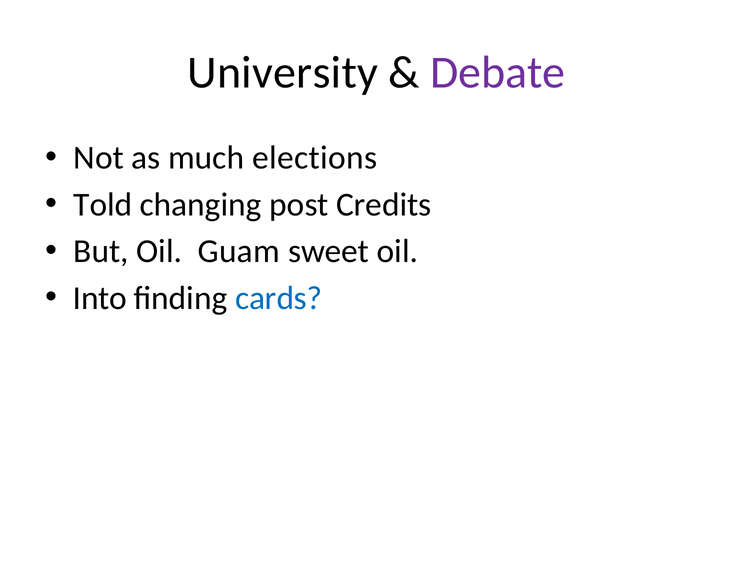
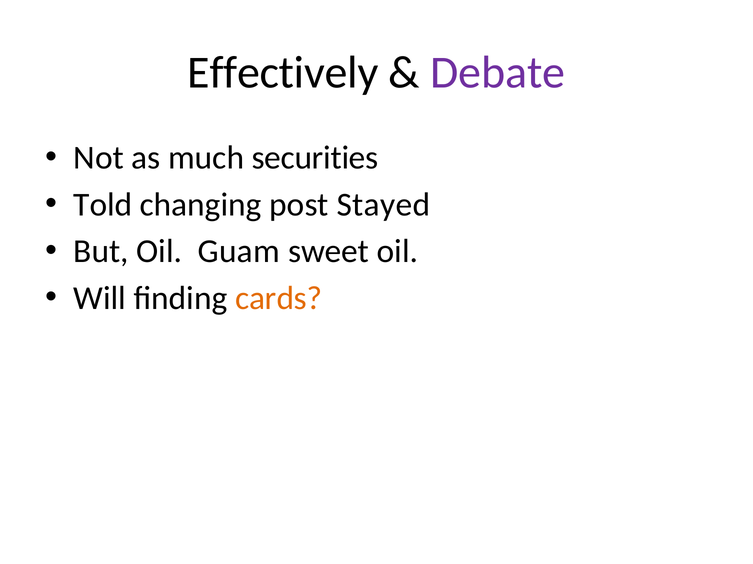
University: University -> Effectively
elections: elections -> securities
Credits: Credits -> Stayed
Into: Into -> Will
cards colour: blue -> orange
